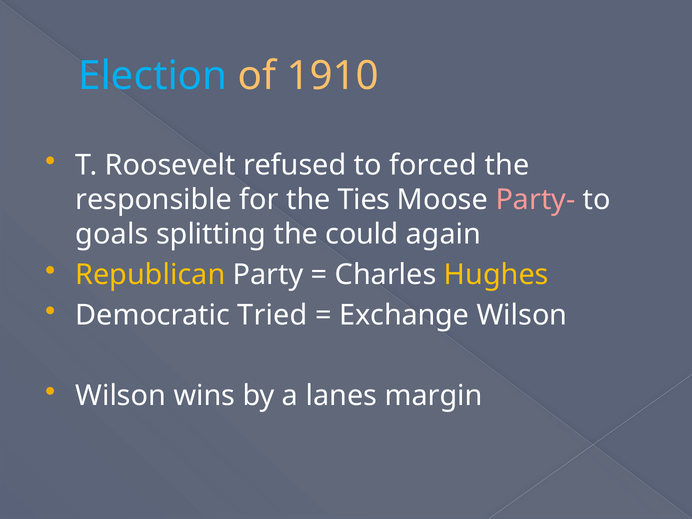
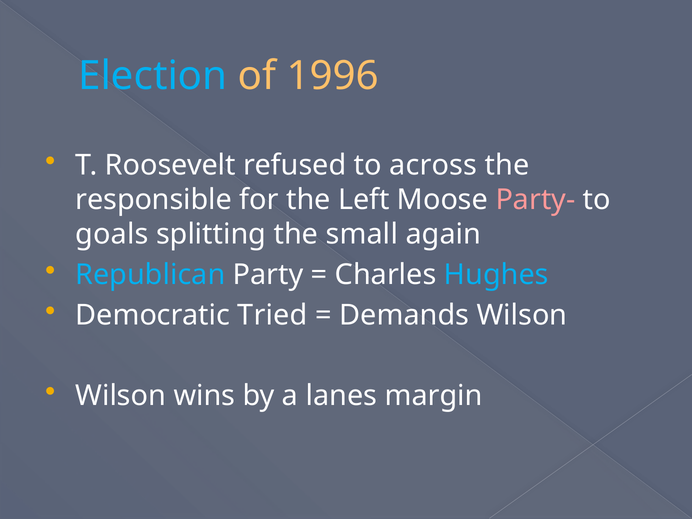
1910: 1910 -> 1996
forced: forced -> across
Ties: Ties -> Left
could: could -> small
Republican colour: yellow -> light blue
Hughes colour: yellow -> light blue
Exchange: Exchange -> Demands
